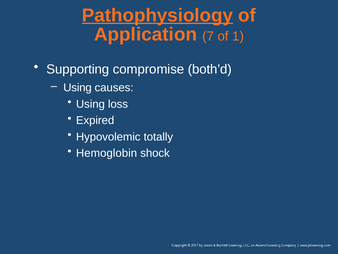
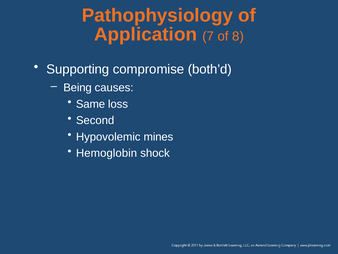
Pathophysiology underline: present -> none
1: 1 -> 8
Using at (78, 88): Using -> Being
Using at (90, 104): Using -> Same
Expired: Expired -> Second
totally: totally -> mines
